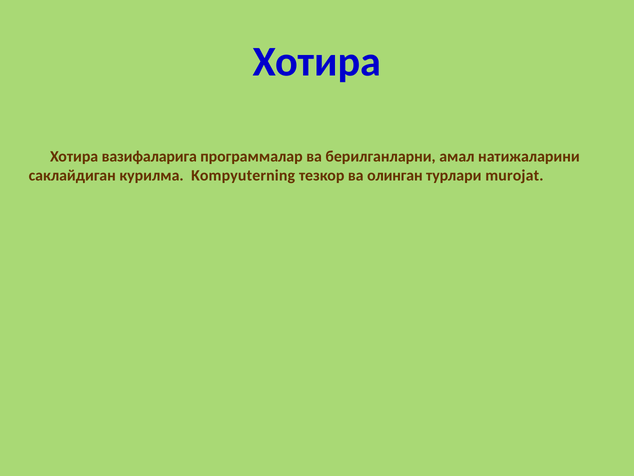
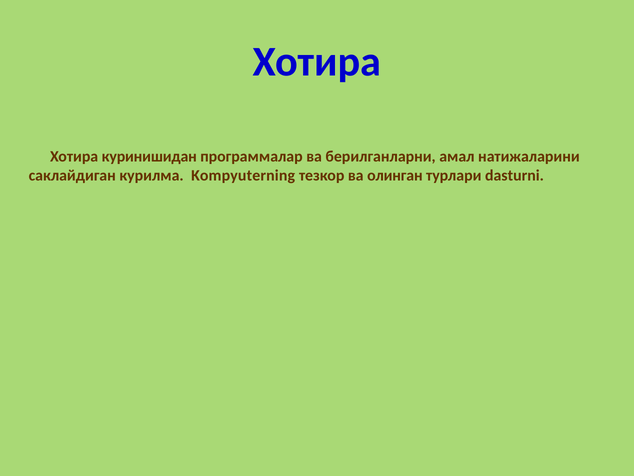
вазифаларига: вазифаларига -> куринишидан
murojat: murojat -> dasturni
